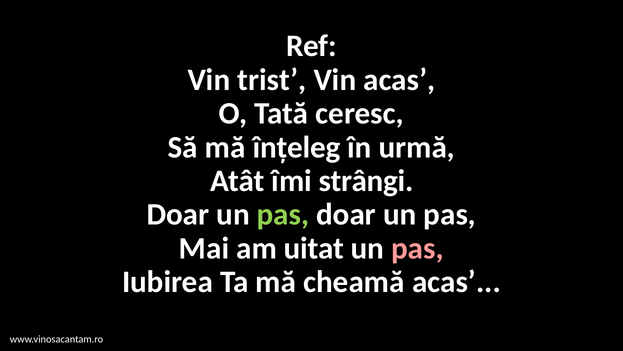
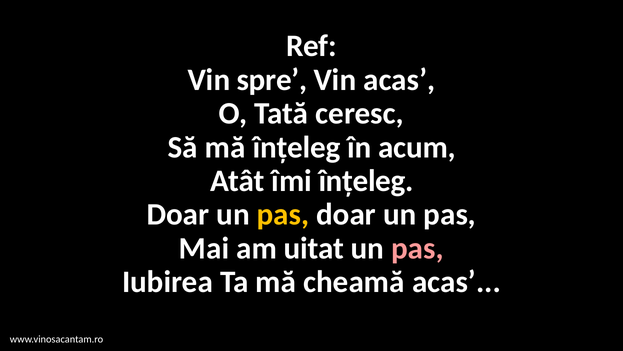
trist: trist -> spre
urmă: urmă -> acum
îmi strângi: strângi -> înțeleg
pas at (283, 214) colour: light green -> yellow
